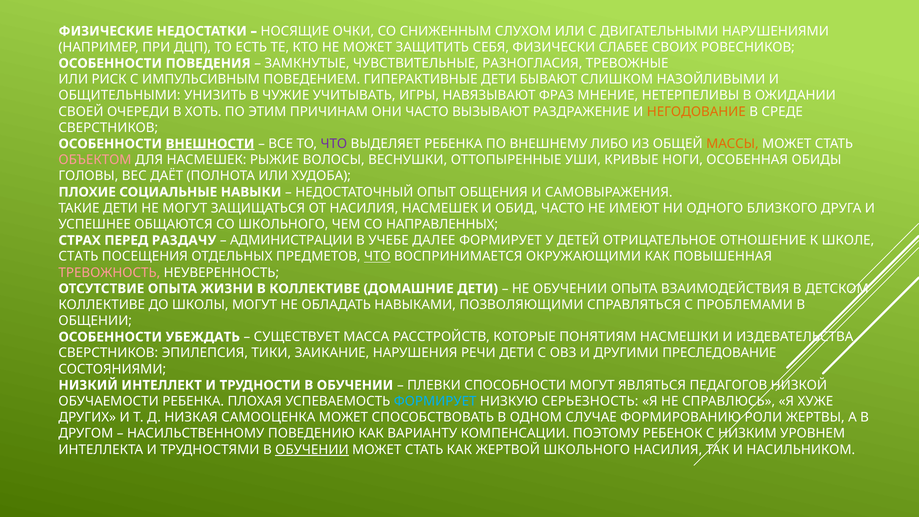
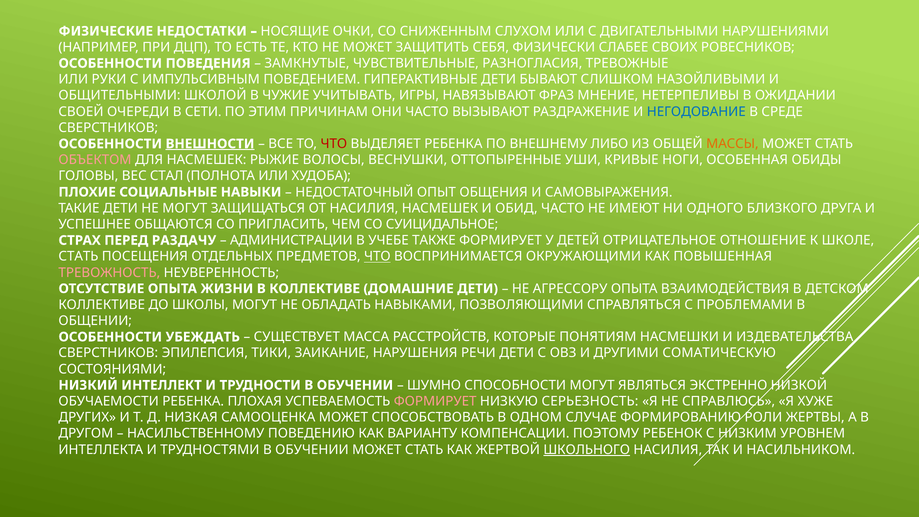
РИСК: РИСК -> РУКИ
УНИЗИТЬ: УНИЗИТЬ -> ШКОЛОЙ
ХОТЬ: ХОТЬ -> СЕТИ
НЕГОДОВАНИЕ colour: orange -> blue
ЧТО at (334, 144) colour: purple -> red
ДАЁТ: ДАЁТ -> СТАЛ
СО ШКОЛЬНОГО: ШКОЛЬНОГО -> ПРИГЛАСИТЬ
НАПРАВЛЕННЫХ: НАПРАВЛЕННЫХ -> СУИЦИДАЛЬНОЕ
ДАЛЕЕ: ДАЛЕЕ -> ТАКЖЕ
НЕ ОБУЧЕНИИ: ОБУЧЕНИИ -> АГРЕССОРУ
ПРЕСЛЕДОВАНИЕ: ПРЕСЛЕДОВАНИЕ -> СОМАТИЧЕСКУЮ
ПЛЕВКИ: ПЛЕВКИ -> ШУМНО
ПЕДАГОГОВ: ПЕДАГОГОВ -> ЭКСТРЕННО
ФОРМИРУЕТ at (435, 401) colour: light blue -> pink
ОБУЧЕНИИ at (312, 450) underline: present -> none
ШКОЛЬНОГО at (587, 450) underline: none -> present
